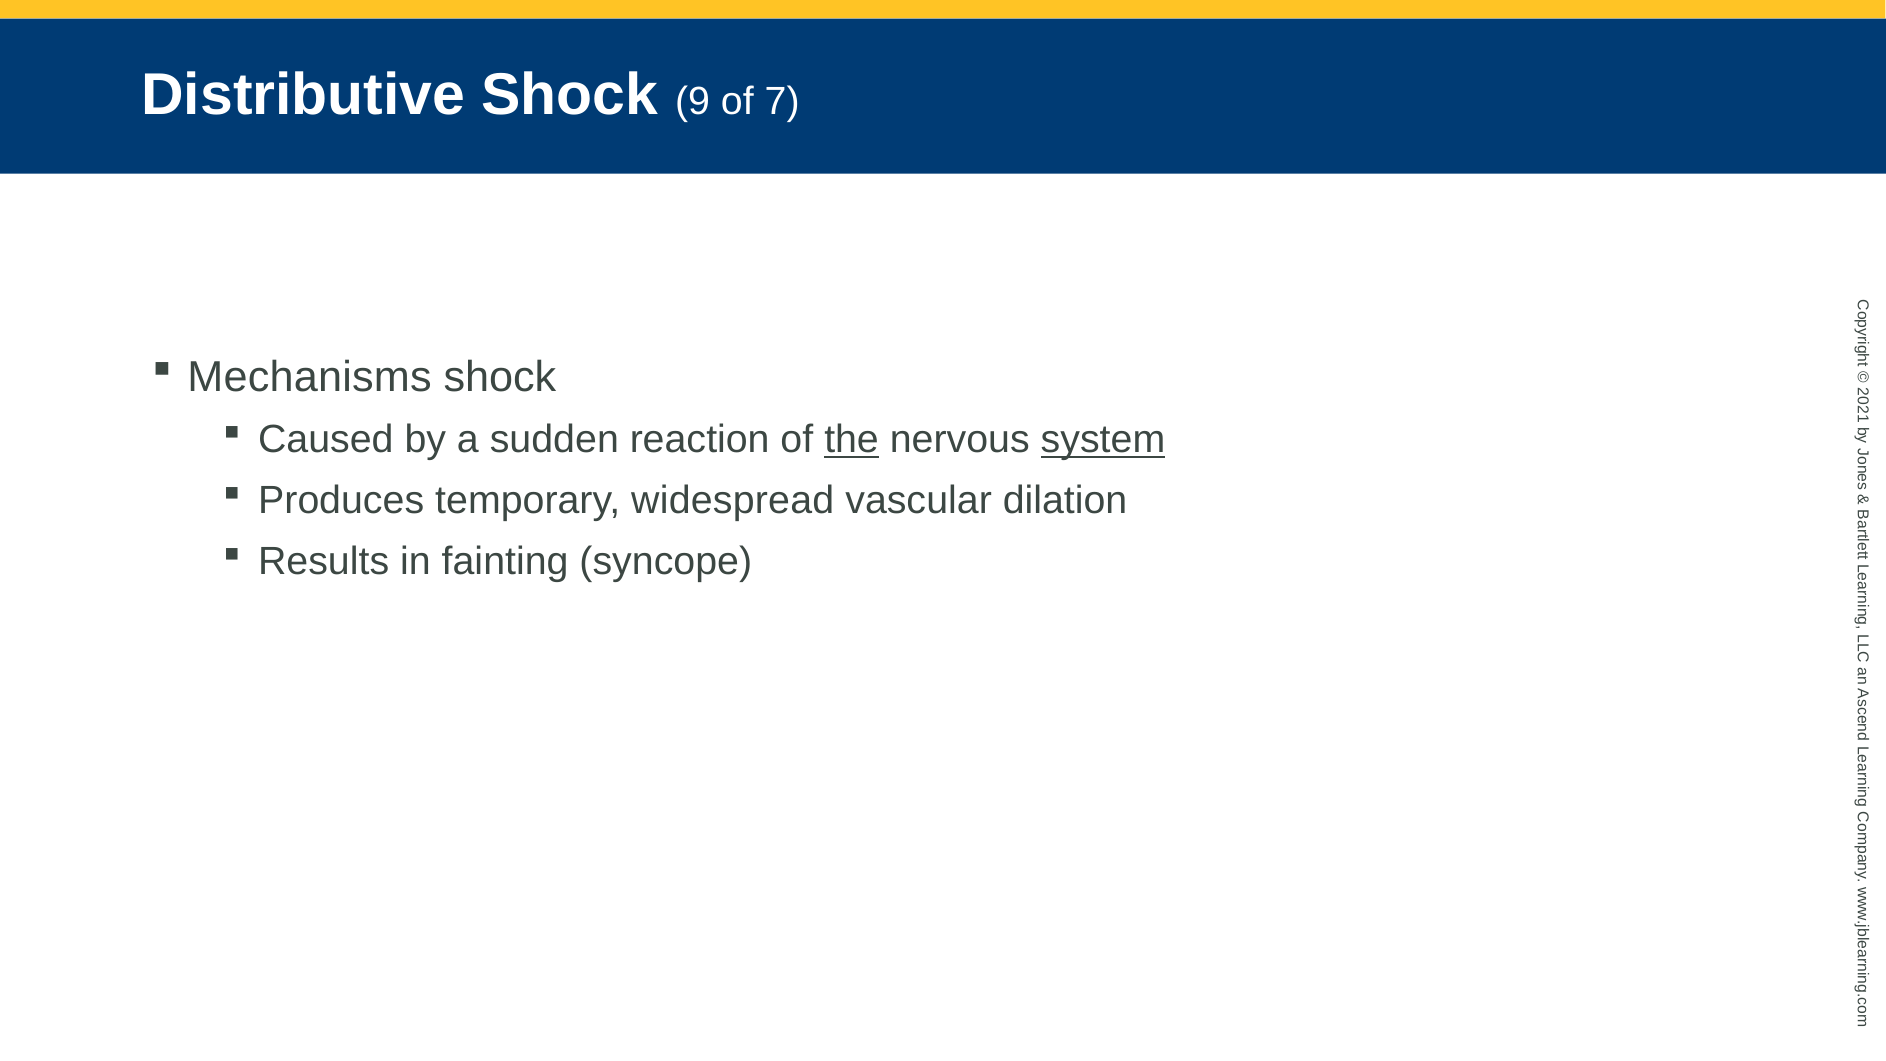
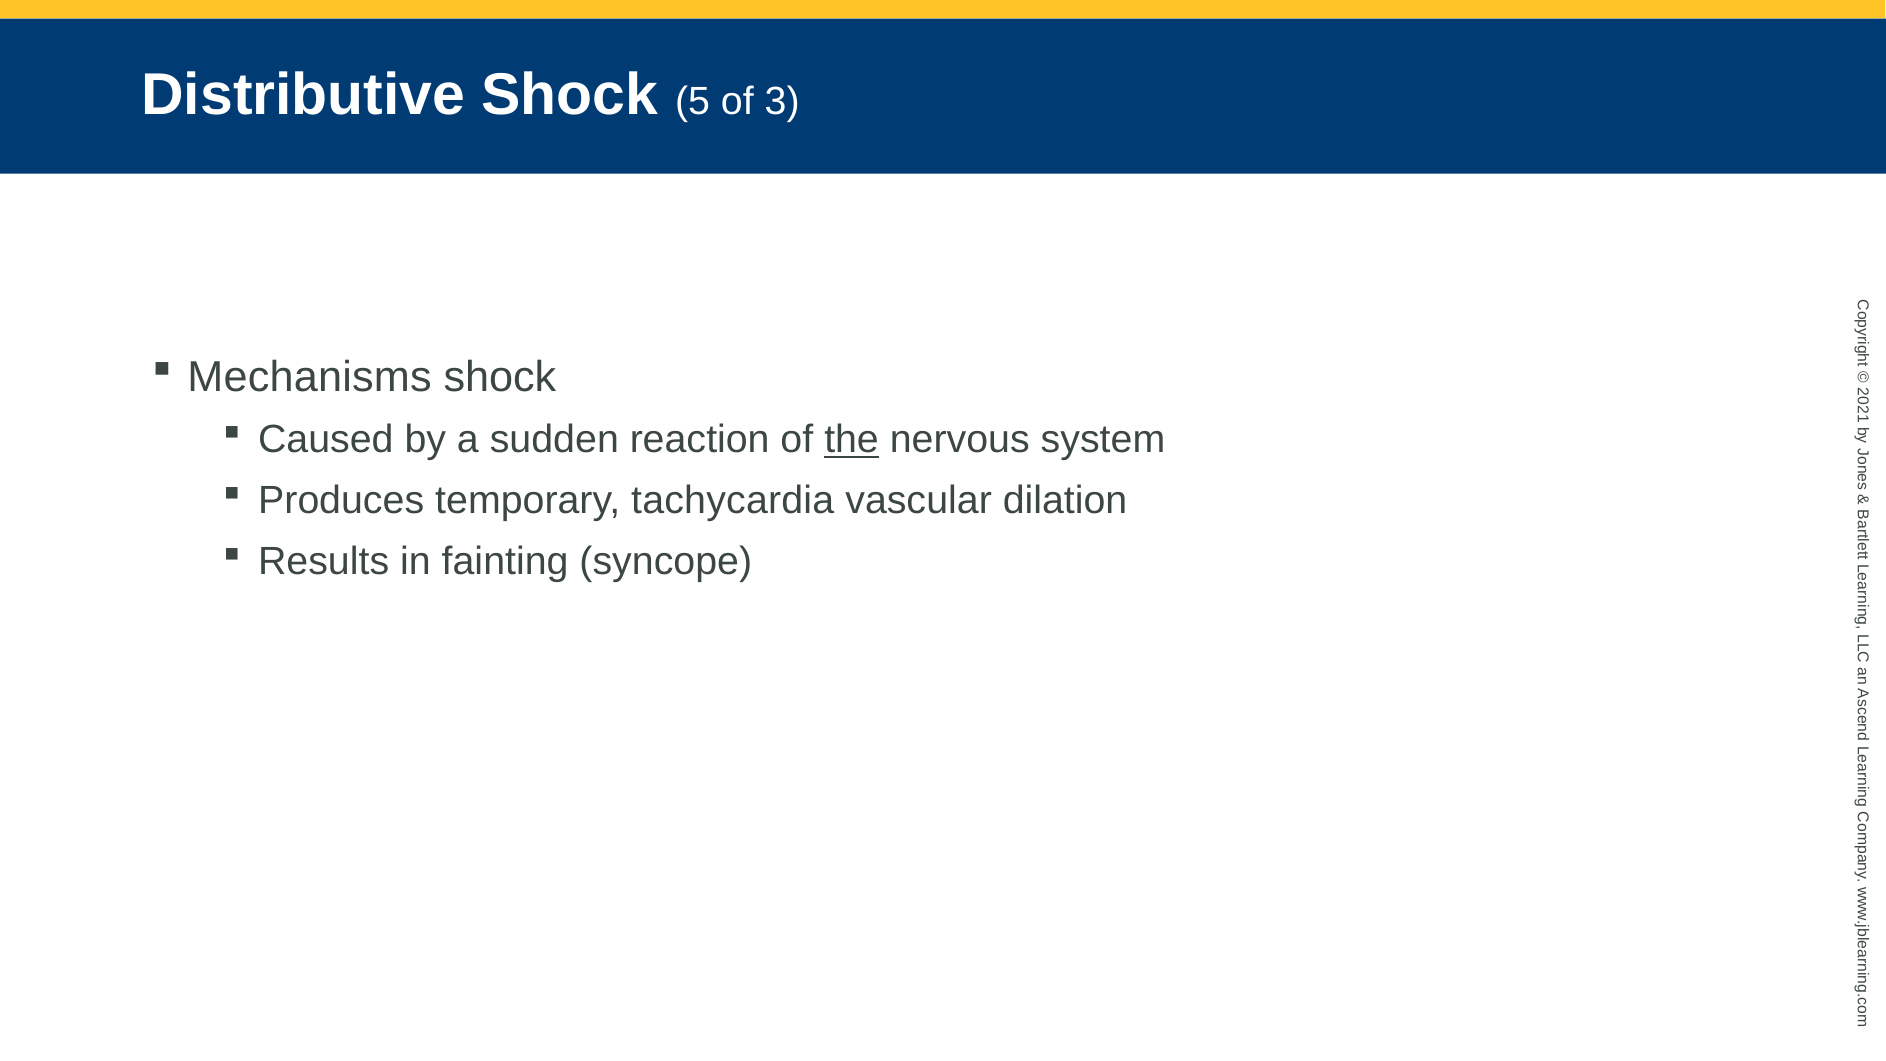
9: 9 -> 5
7: 7 -> 3
system underline: present -> none
widespread: widespread -> tachycardia
